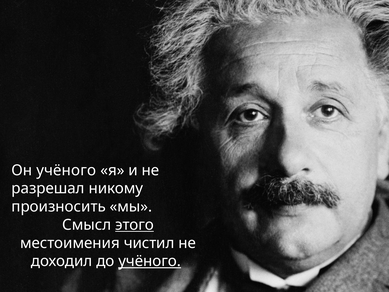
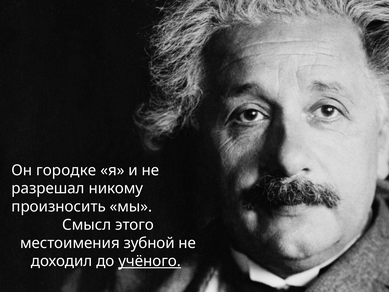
Он учёного: учёного -> городке
этого underline: present -> none
чистил: чистил -> зубной
